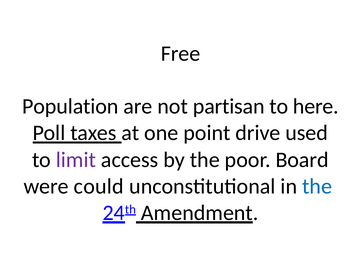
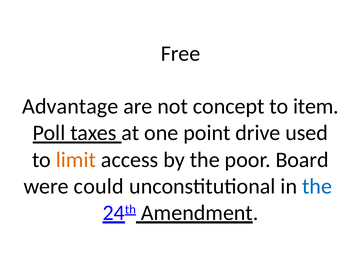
Population: Population -> Advantage
partisan: partisan -> concept
here: here -> item
limit colour: purple -> orange
